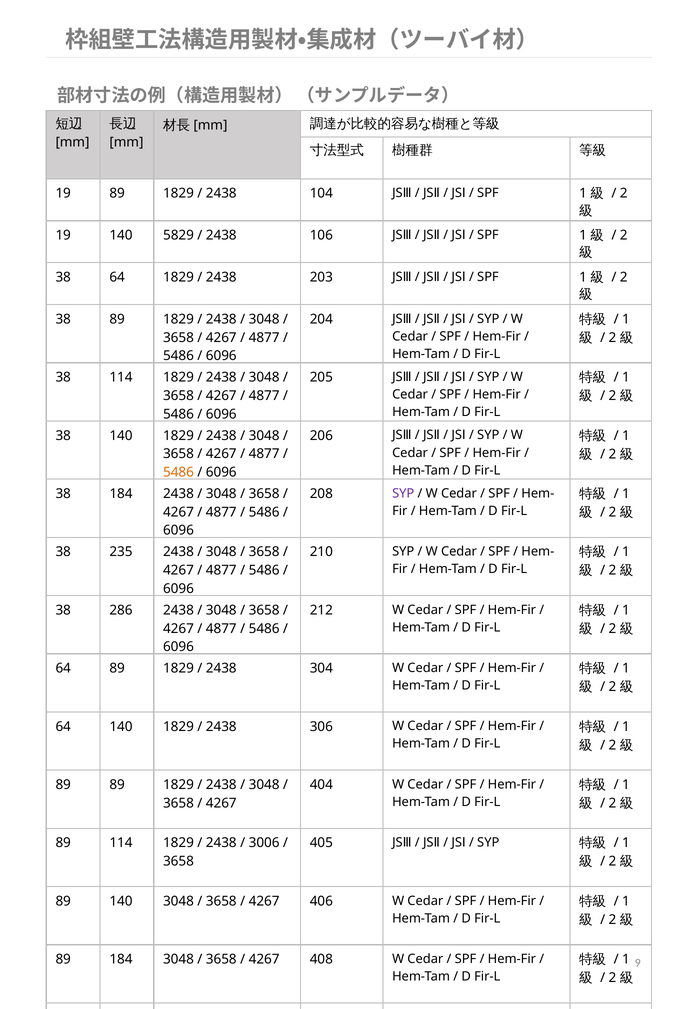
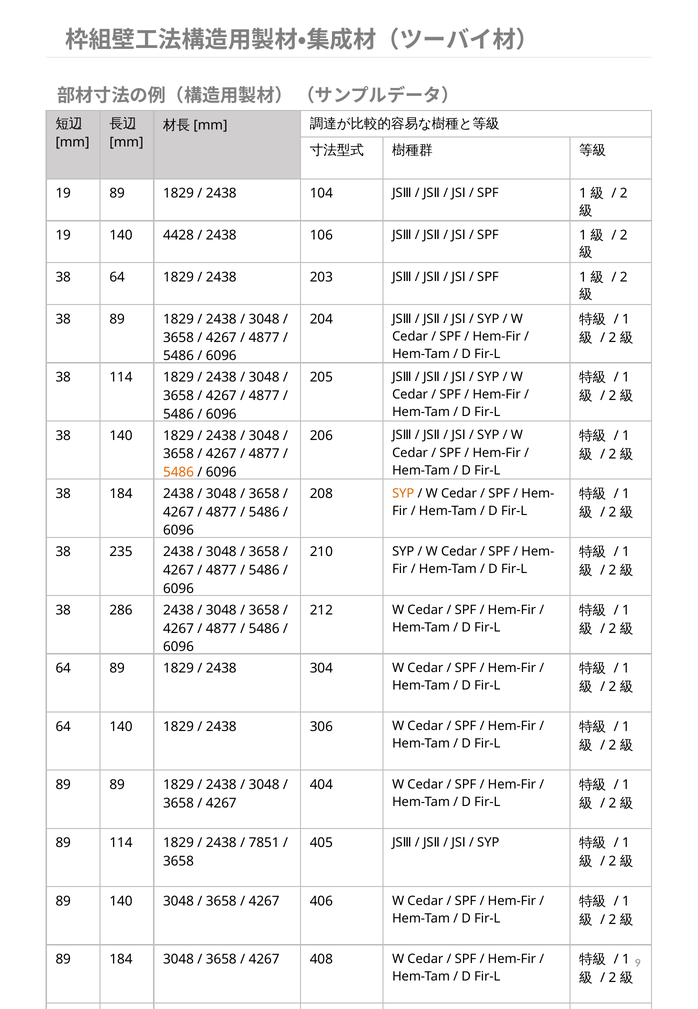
5829: 5829 -> 4428
SYP at (403, 493) colour: purple -> orange
3006: 3006 -> 7851
